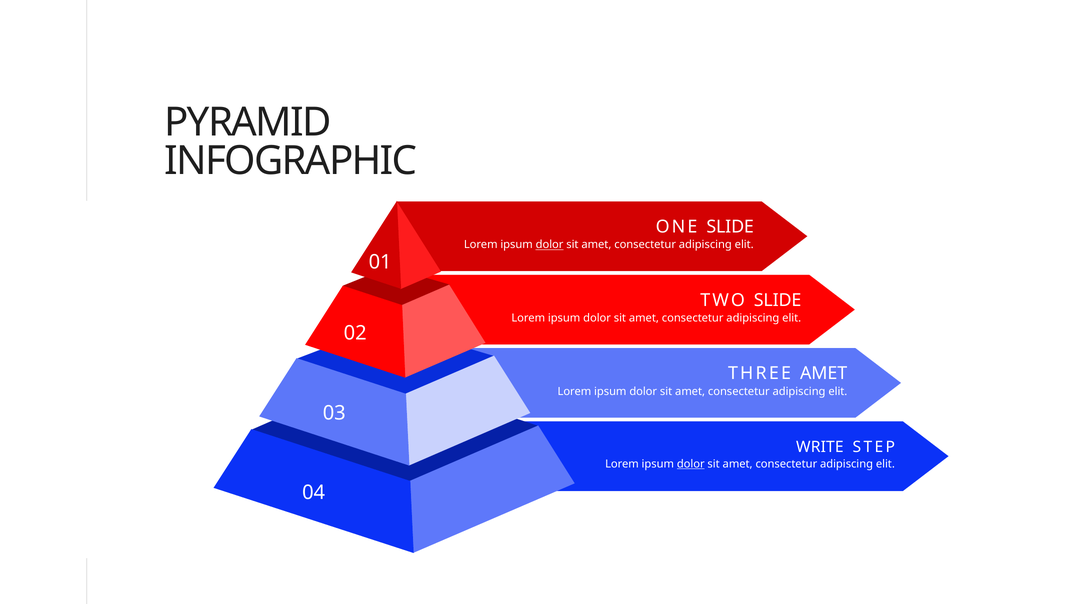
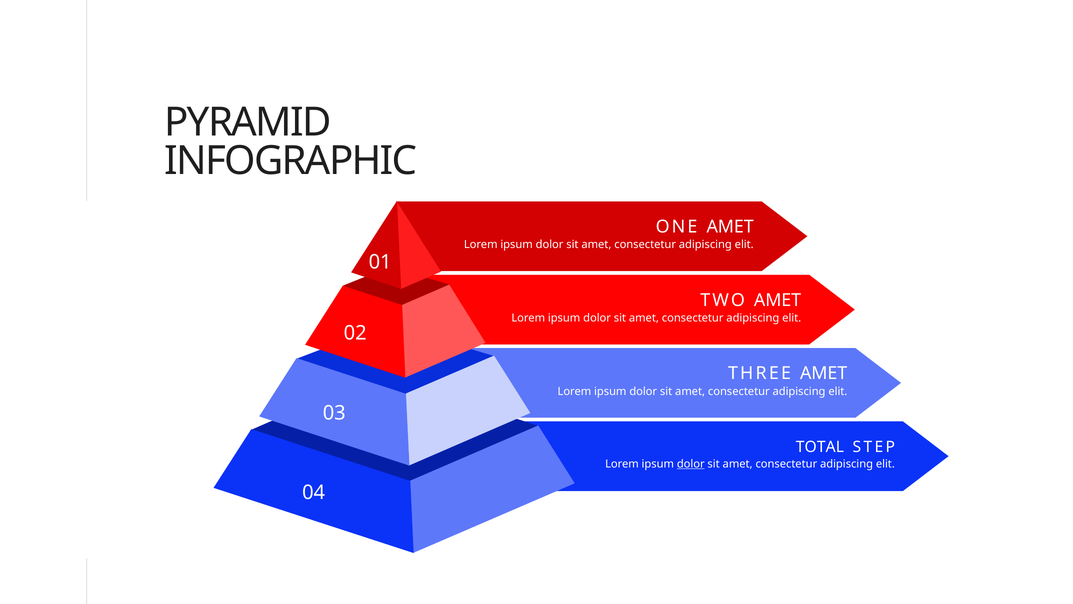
ONE SLIDE: SLIDE -> AMET
dolor at (550, 245) underline: present -> none
TWO SLIDE: SLIDE -> AMET
WRITE: WRITE -> TOTAL
